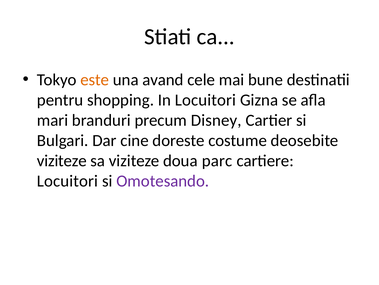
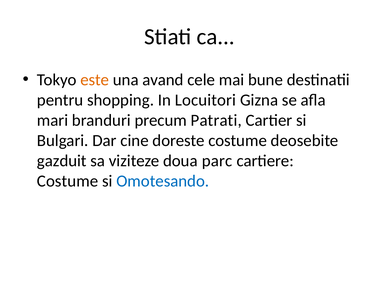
Disney: Disney -> Patrati
viziteze at (62, 160): viziteze -> gazduit
Locuitori at (68, 181): Locuitori -> Costume
Omotesando colour: purple -> blue
